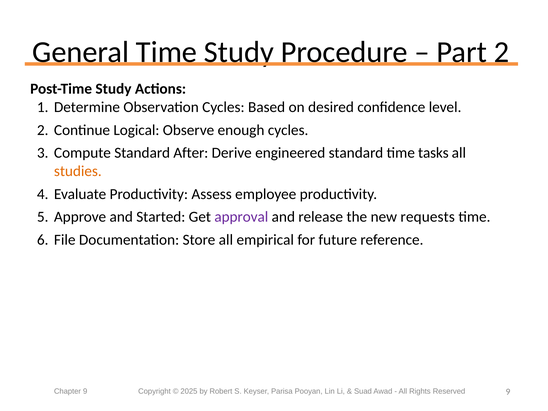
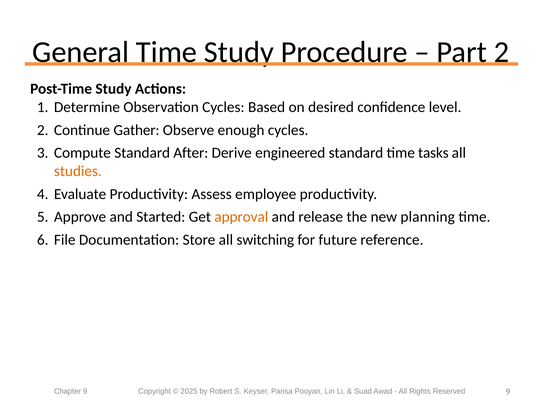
Logical: Logical -> Gather
approval colour: purple -> orange
requests: requests -> planning
empirical: empirical -> switching
